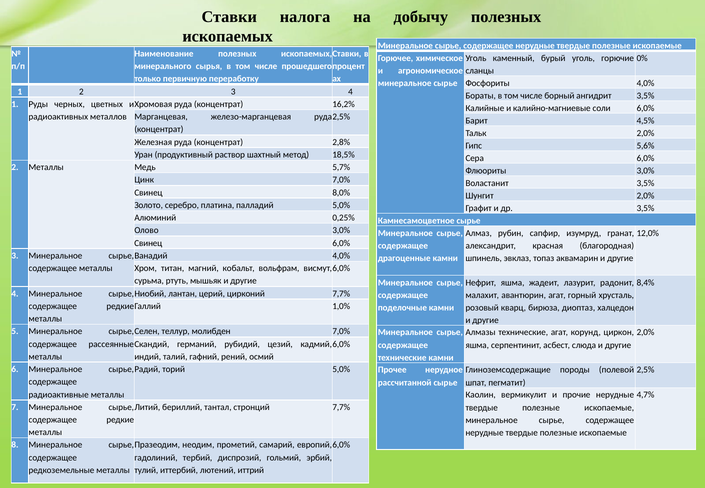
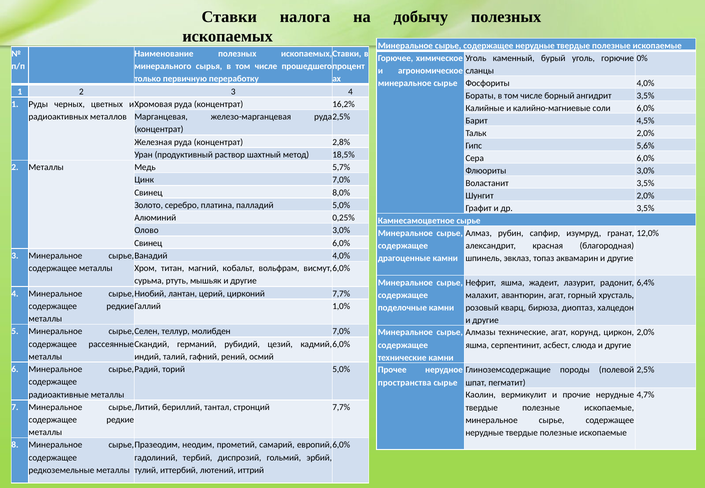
8,4%: 8,4% -> 6,4%
рассчитанной: рассчитанной -> пространства
